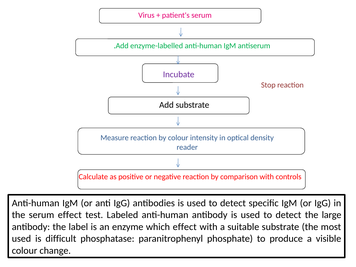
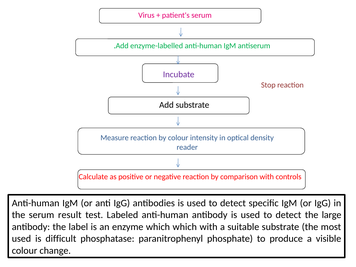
serum effect: effect -> result
which effect: effect -> which
